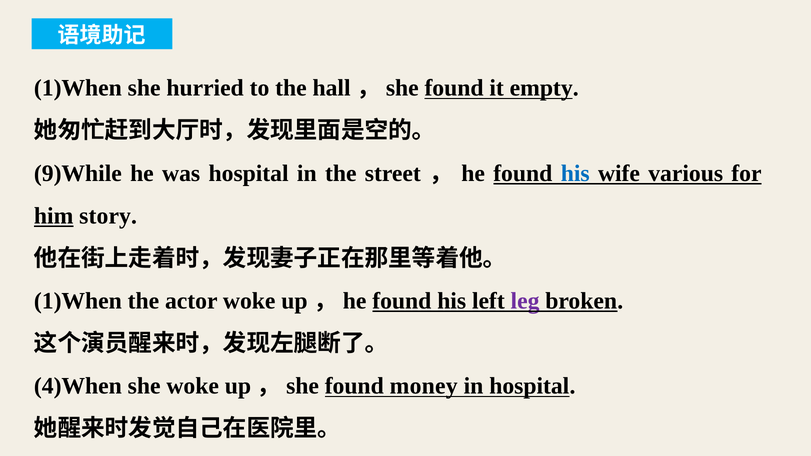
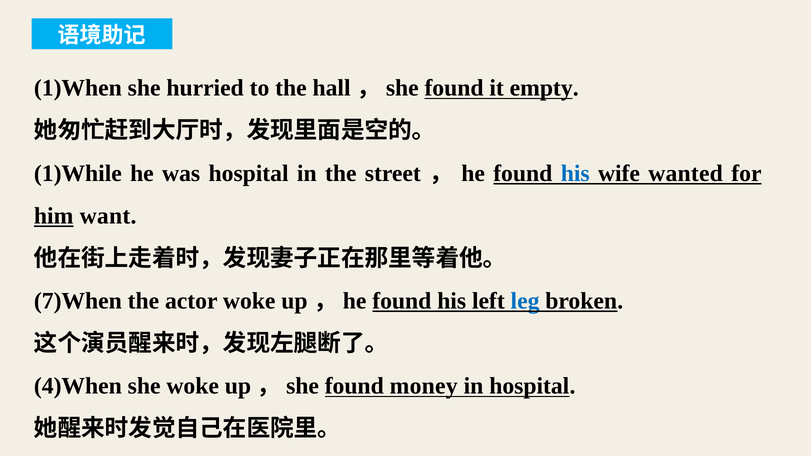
9)While: 9)While -> 1)While
various: various -> wanted
story: story -> want
1)When at (78, 301): 1)When -> 7)When
leg colour: purple -> blue
